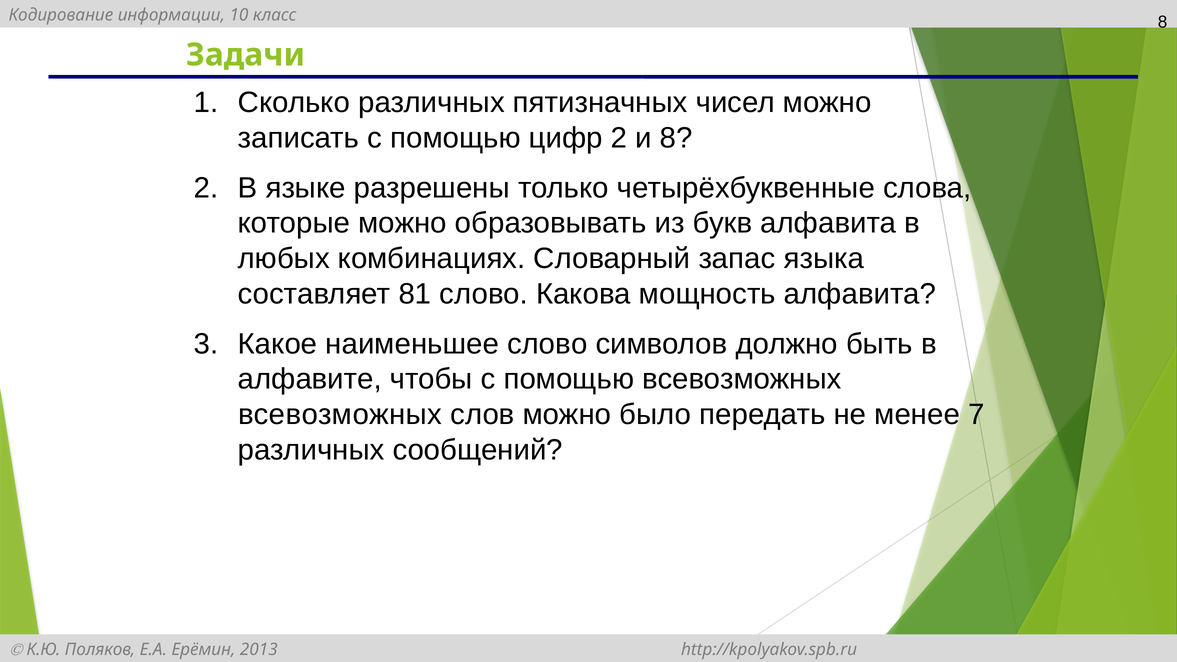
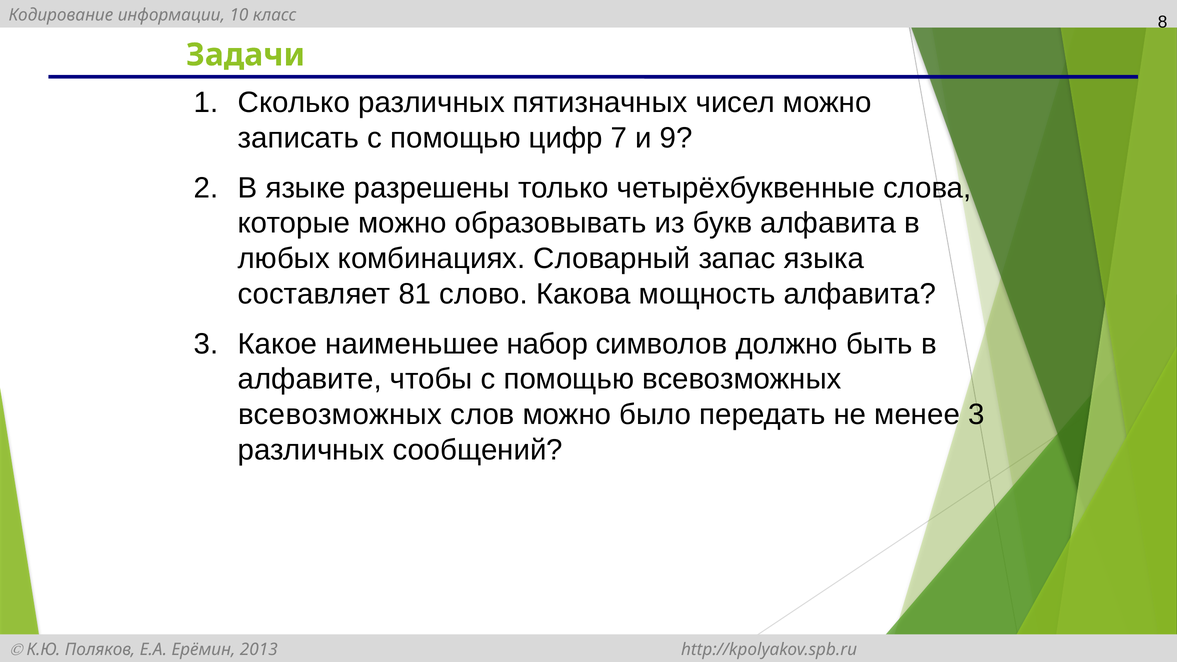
цифр 2: 2 -> 7
и 8: 8 -> 9
наименьшее слово: слово -> набор
менее 7: 7 -> 3
